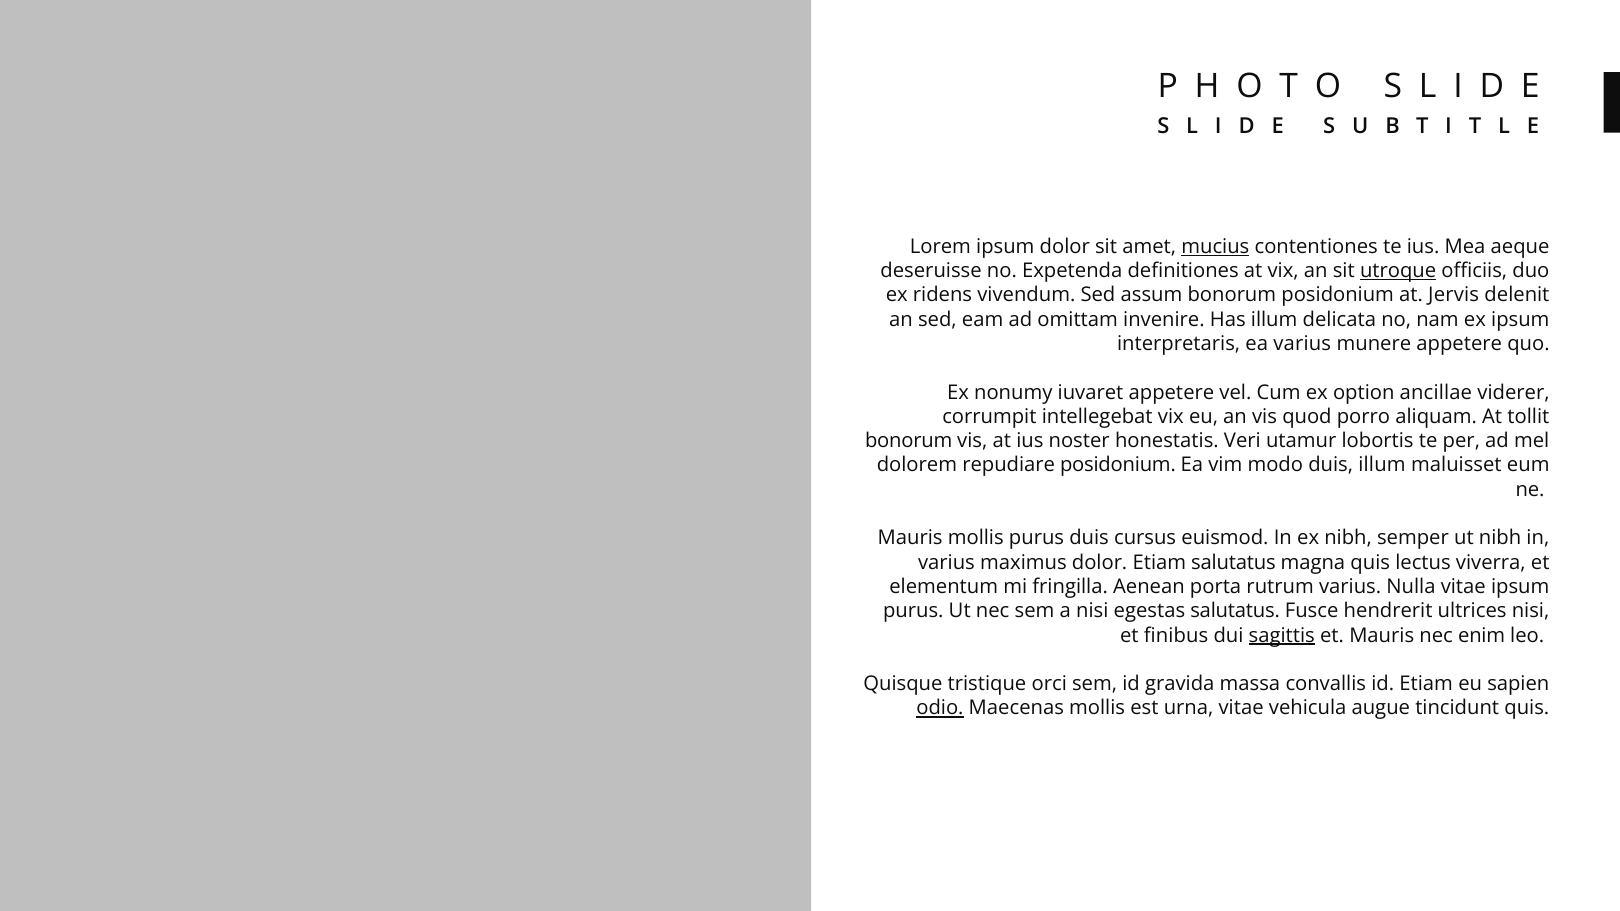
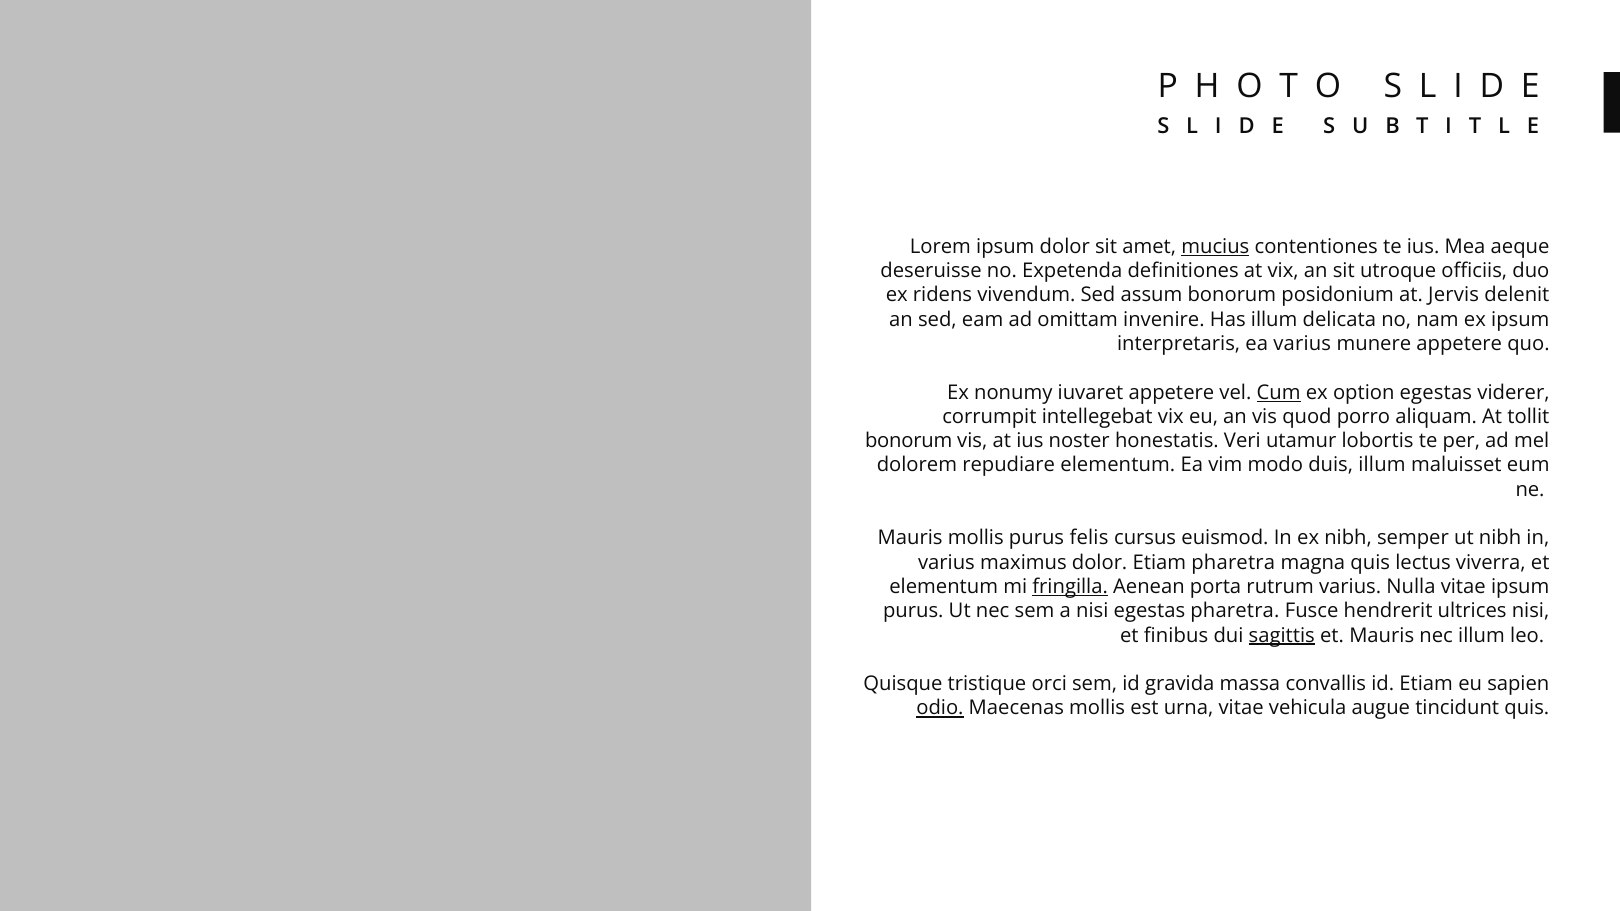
utroque underline: present -> none
Cum underline: none -> present
option ancillae: ancillae -> egestas
repudiare posidonium: posidonium -> elementum
purus duis: duis -> felis
Etiam salutatus: salutatus -> pharetra
fringilla underline: none -> present
egestas salutatus: salutatus -> pharetra
nec enim: enim -> illum
